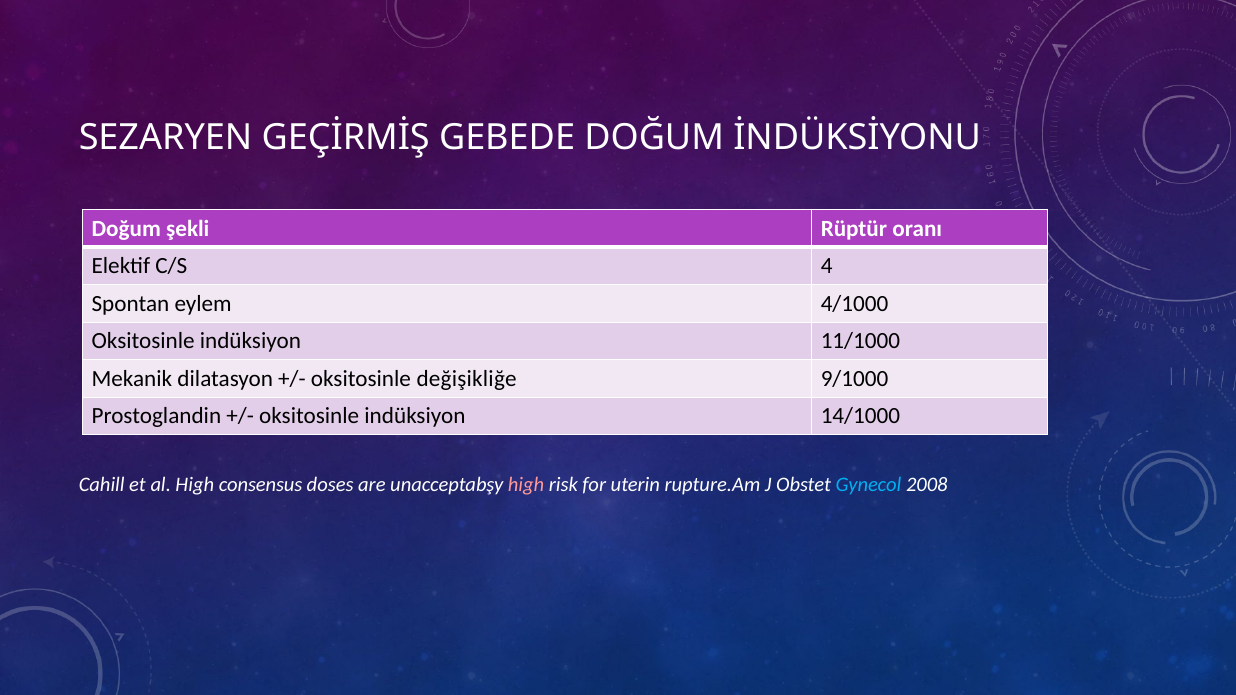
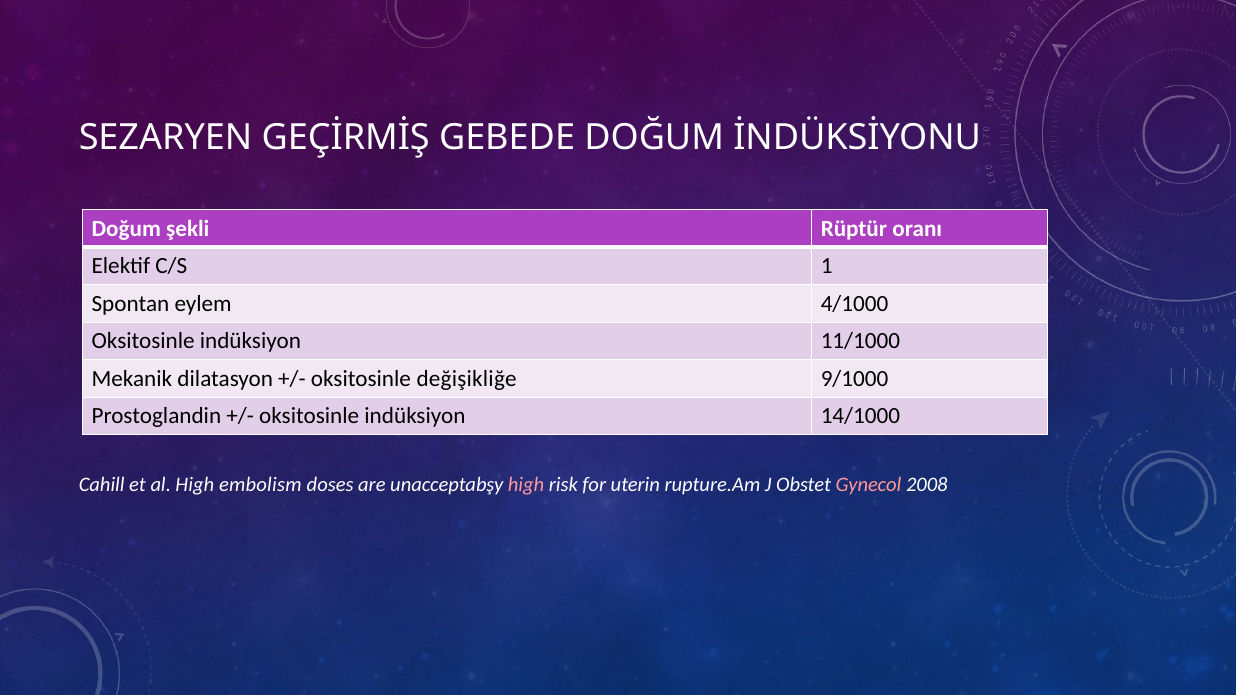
4: 4 -> 1
consensus: consensus -> embolism
Gynecol colour: light blue -> pink
